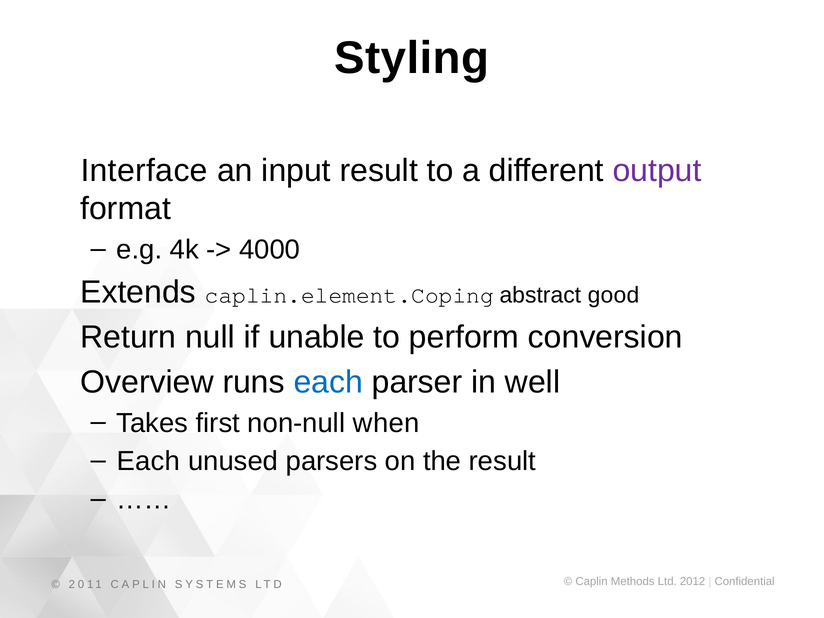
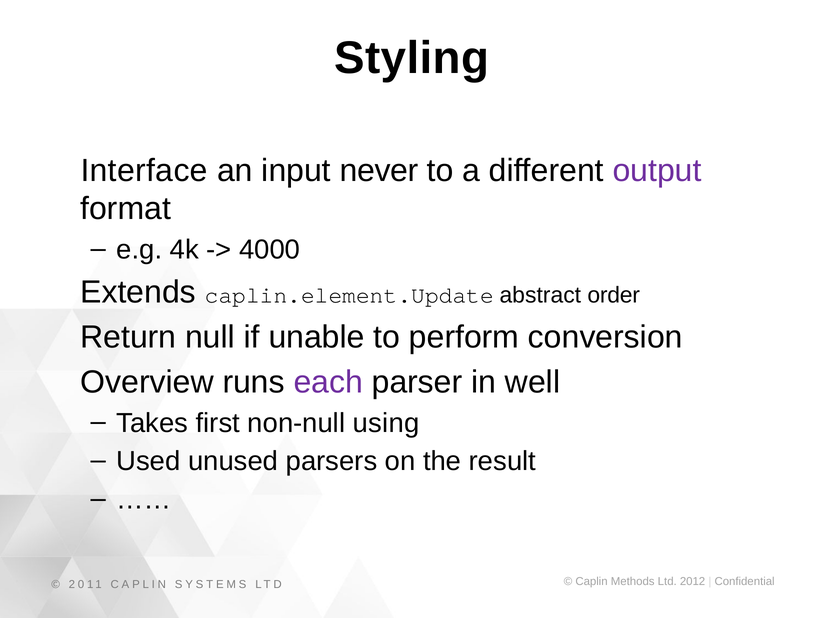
input result: result -> never
caplin.element.Coping: caplin.element.Coping -> caplin.element.Update
good: good -> order
each at (328, 382) colour: blue -> purple
when: when -> using
Each at (148, 461): Each -> Used
